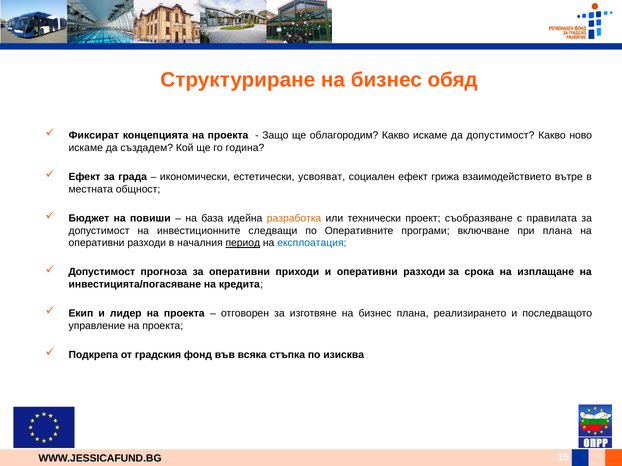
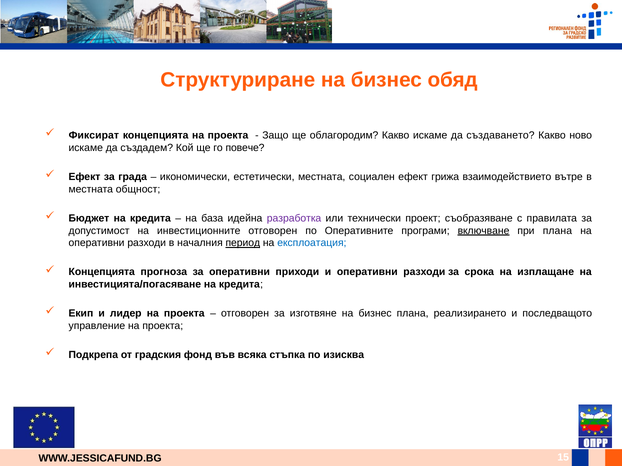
да допустимост: допустимост -> създаването
година: година -> повече
естетически усвояват: усвояват -> местната
Бюджет на повиши: повиши -> кредита
разработка colour: orange -> purple
инвестиционните следващи: следващи -> отговорен
включване underline: none -> present
Допустимост at (102, 272): Допустимост -> Концепцията
